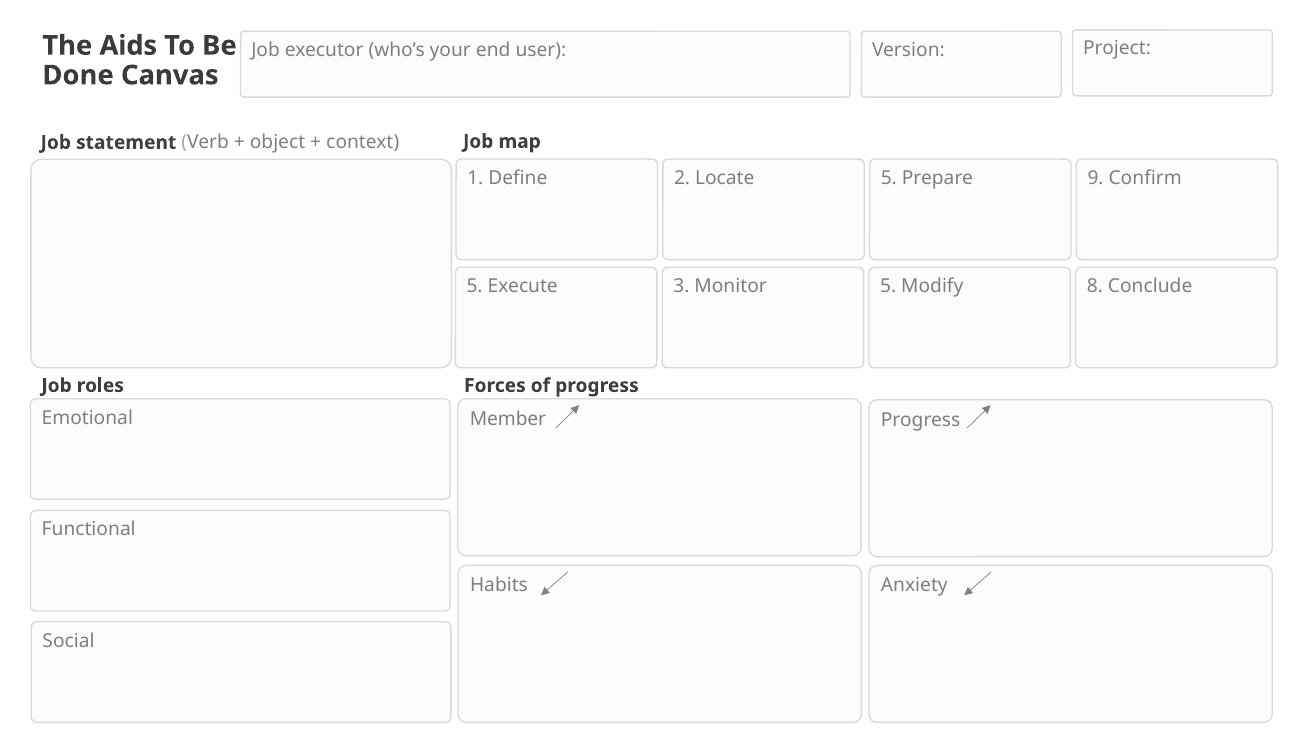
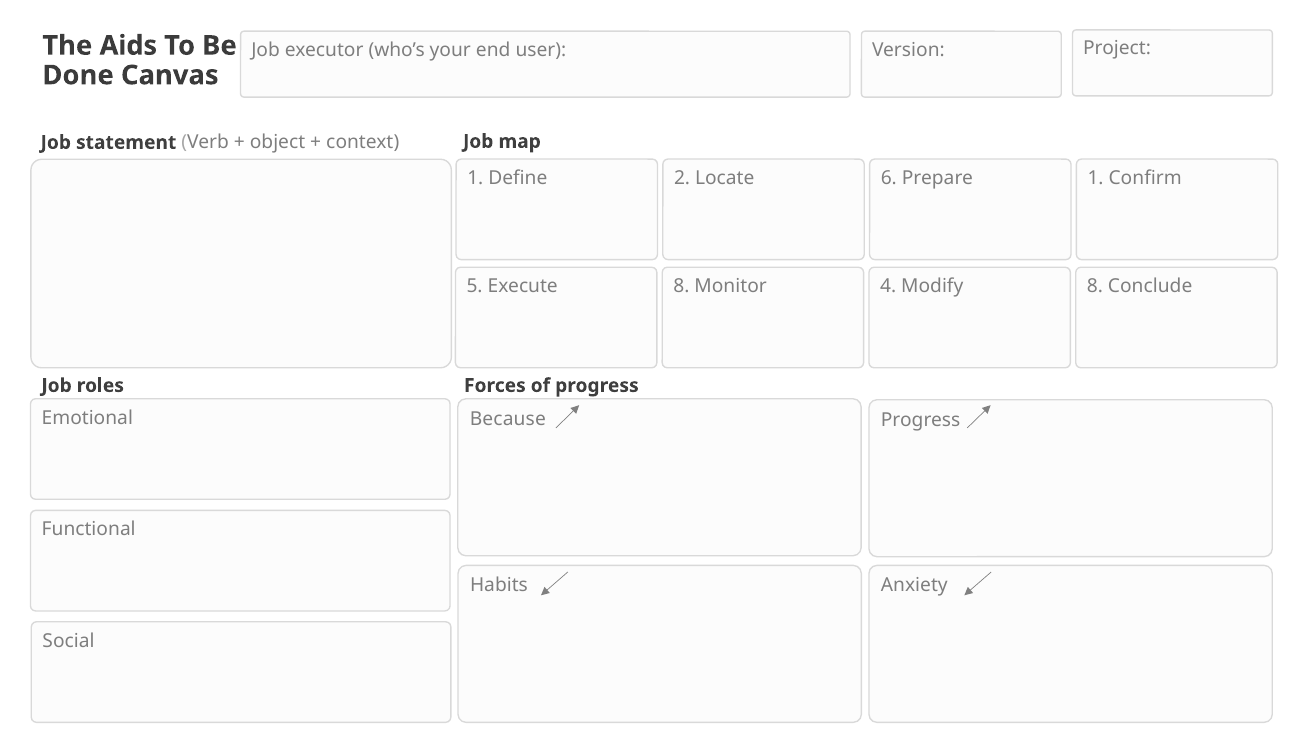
Locate 5: 5 -> 6
Prepare 9: 9 -> 1
Execute 3: 3 -> 8
Monitor 5: 5 -> 4
Member: Member -> Because
